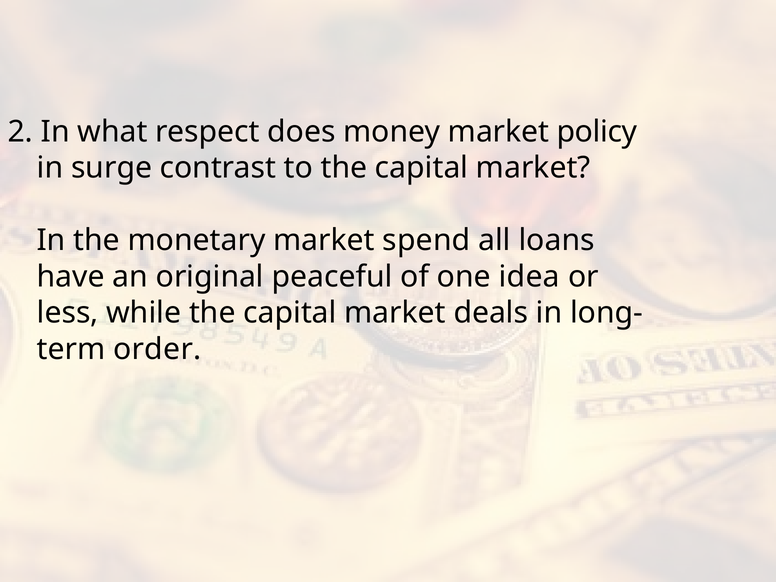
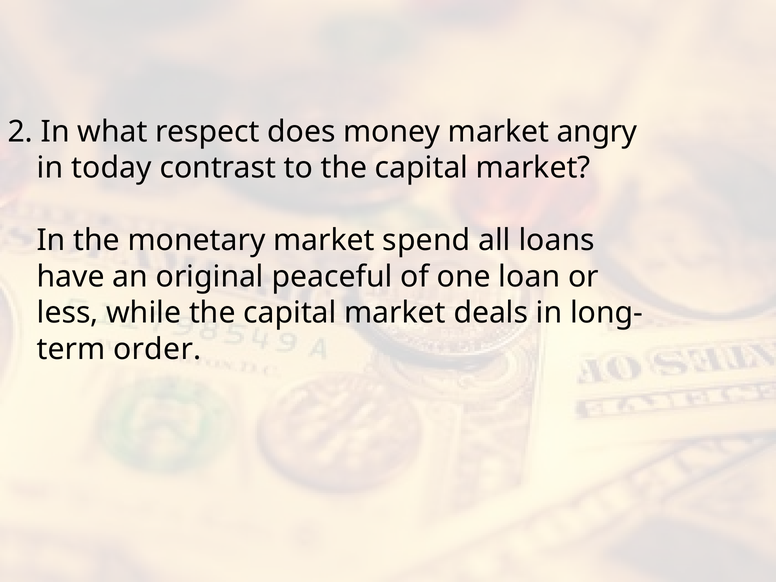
policy: policy -> angry
surge: surge -> today
idea: idea -> loan
